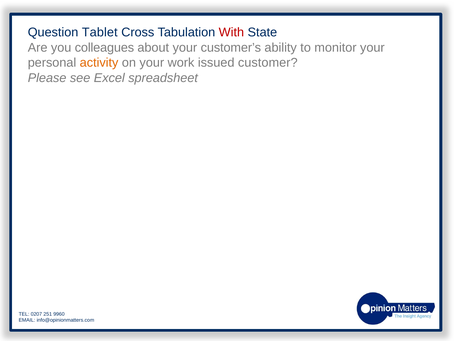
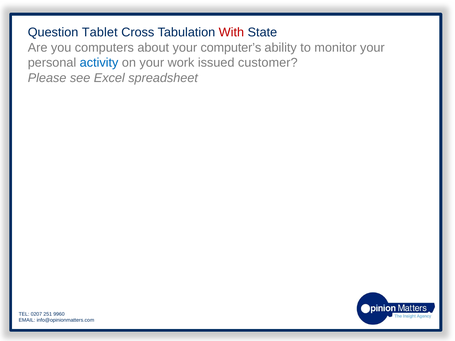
colleagues: colleagues -> computers
customer’s: customer’s -> computer’s
activity colour: orange -> blue
